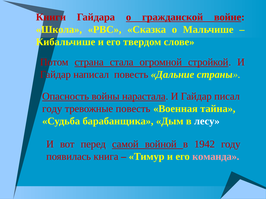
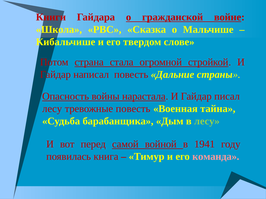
году at (52, 109): году -> лесу
лесу at (207, 121) colour: white -> light green
1942: 1942 -> 1941
